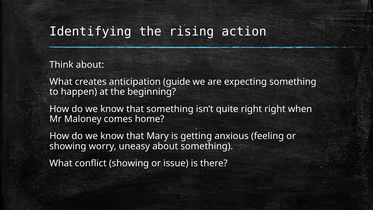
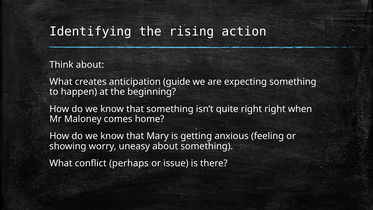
conflict showing: showing -> perhaps
